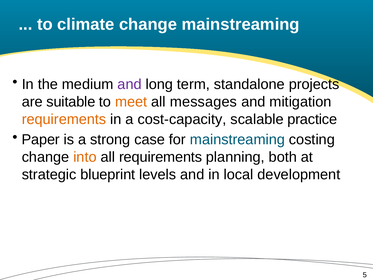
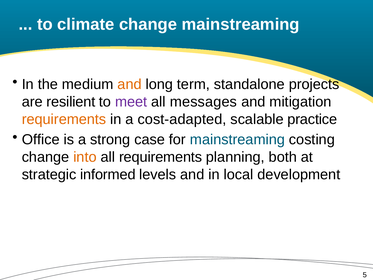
and at (130, 84) colour: purple -> orange
suitable: suitable -> resilient
meet colour: orange -> purple
cost-capacity: cost-capacity -> cost-adapted
Paper: Paper -> Office
blueprint: blueprint -> informed
